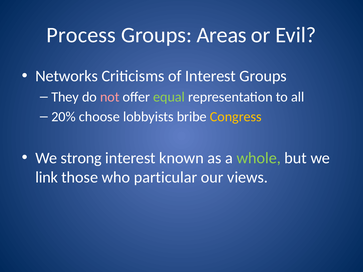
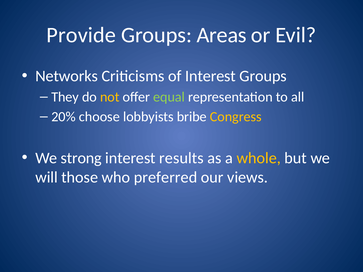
Process: Process -> Provide
not colour: pink -> yellow
known: known -> results
whole colour: light green -> yellow
link: link -> will
particular: particular -> preferred
